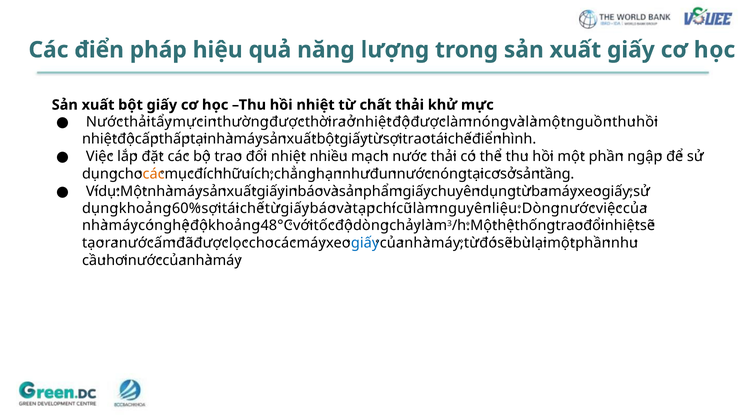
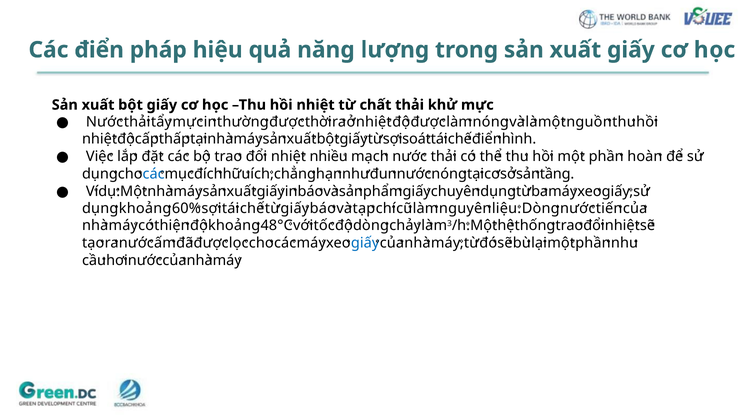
trao at (417, 139): trao -> soát
ngập: ngập -> hoàn
các at (154, 174) colour: orange -> blue
việc at (609, 208): việc -> tiến
nghệ: nghệ -> thiện
